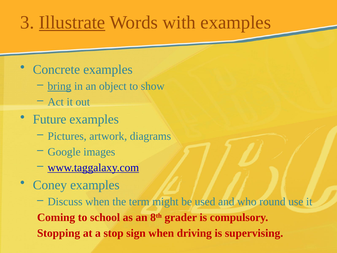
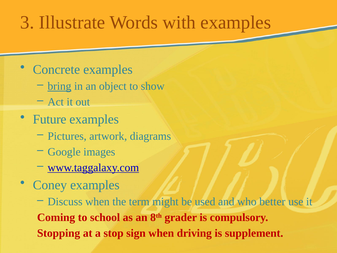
Illustrate underline: present -> none
round: round -> better
supervising: supervising -> supplement
